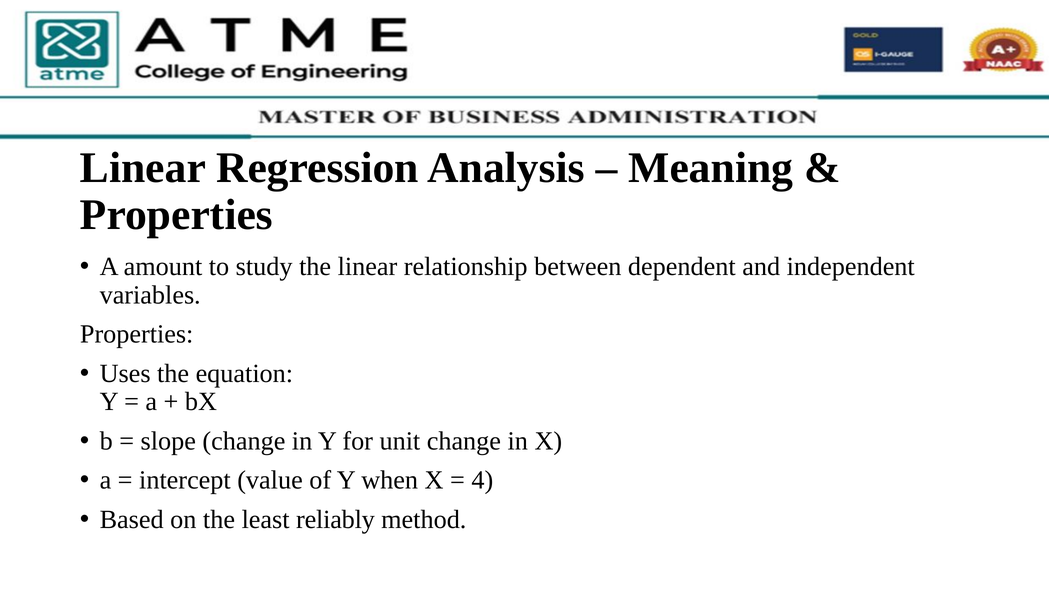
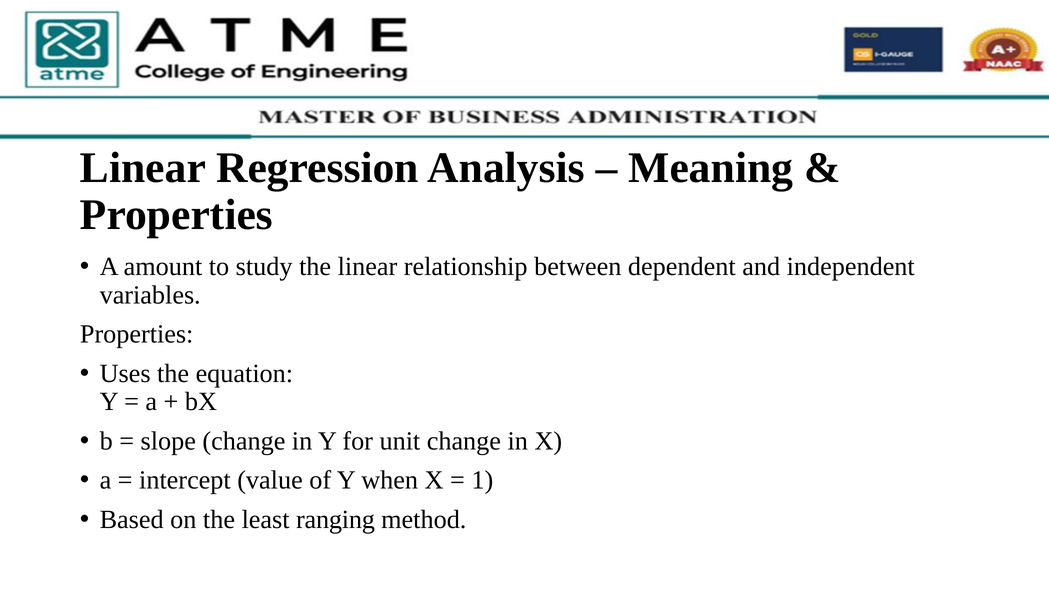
4: 4 -> 1
reliably: reliably -> ranging
